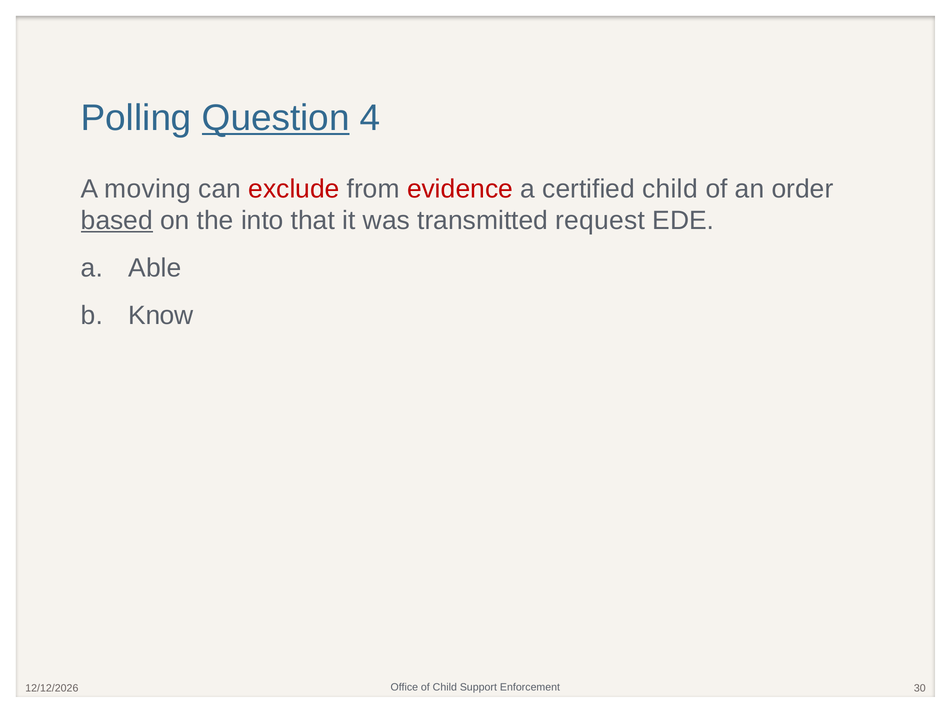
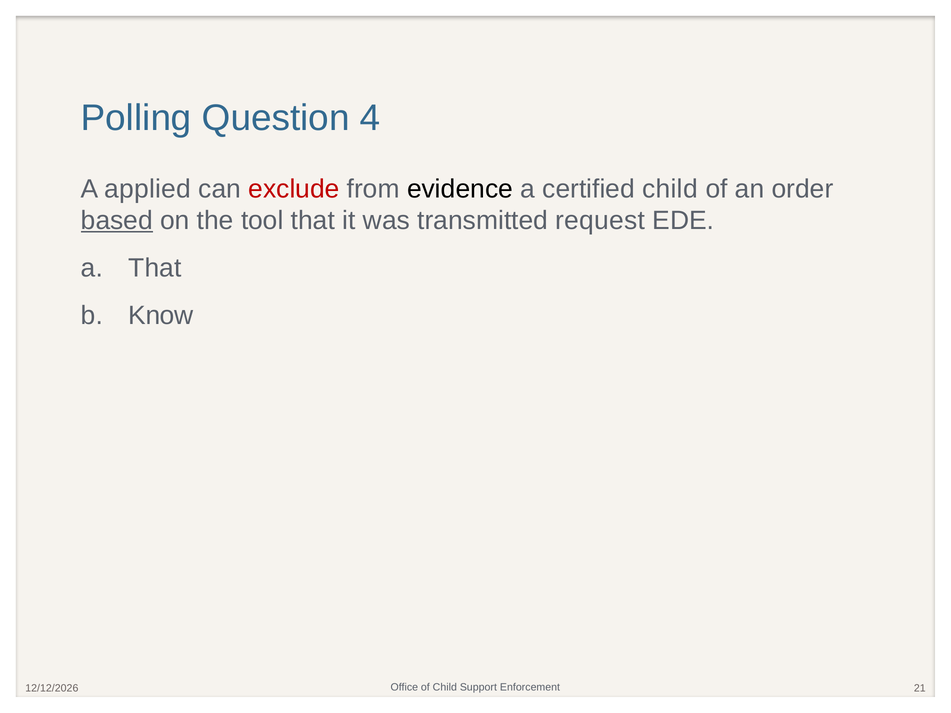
Question underline: present -> none
moving: moving -> applied
evidence colour: red -> black
into: into -> tool
a Able: Able -> That
30: 30 -> 21
